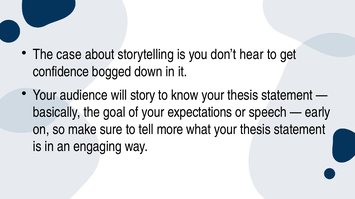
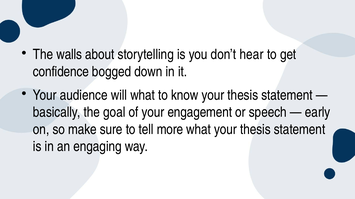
case: case -> walls
will story: story -> what
expectations: expectations -> engagement
